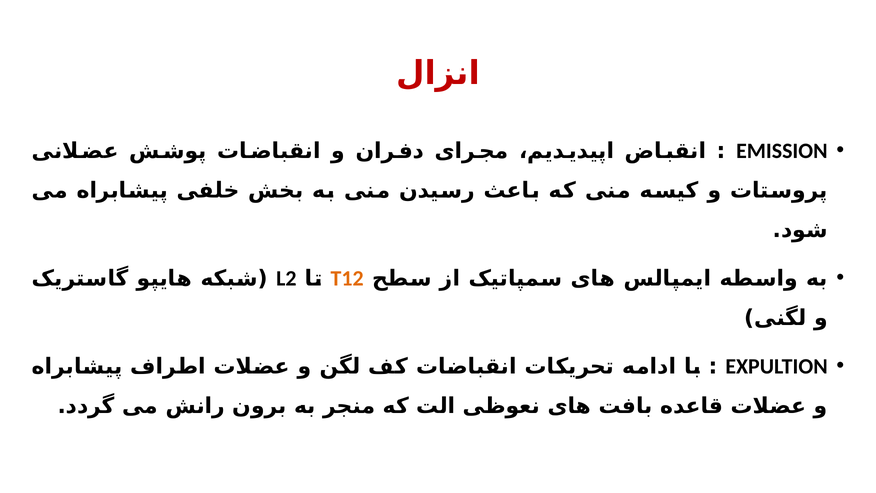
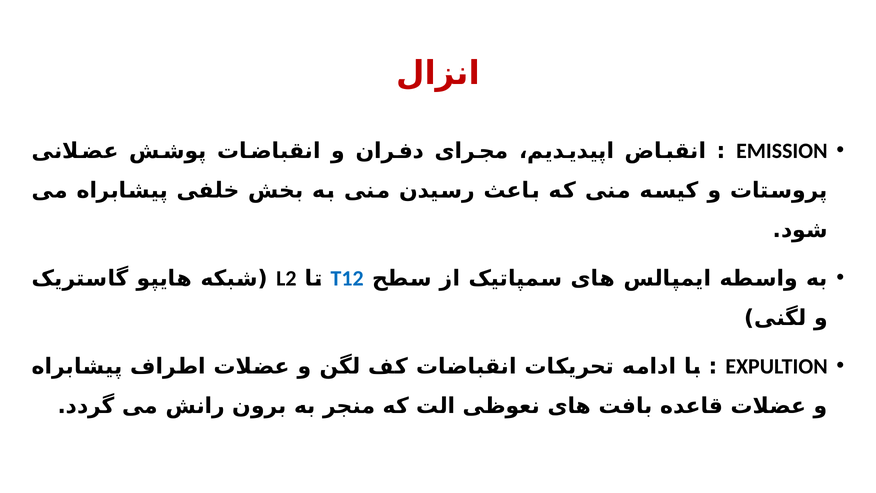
T12 colour: orange -> blue
